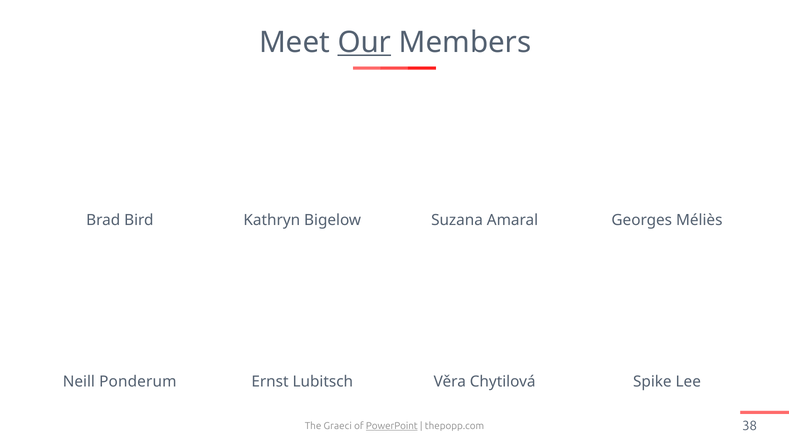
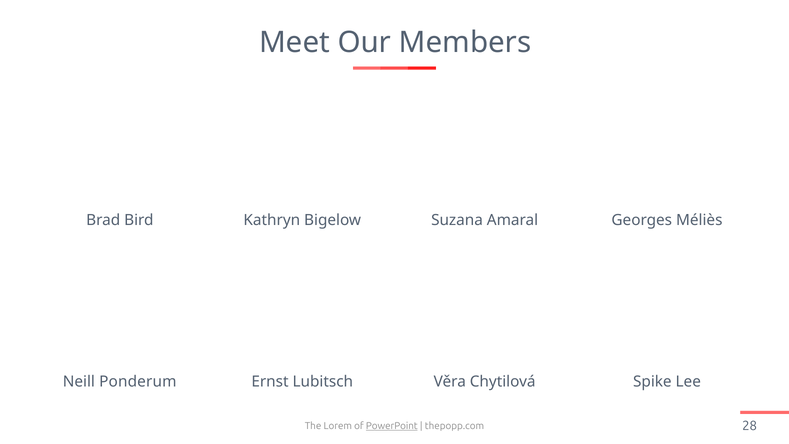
Our underline: present -> none
Graeci: Graeci -> Lorem
38: 38 -> 28
